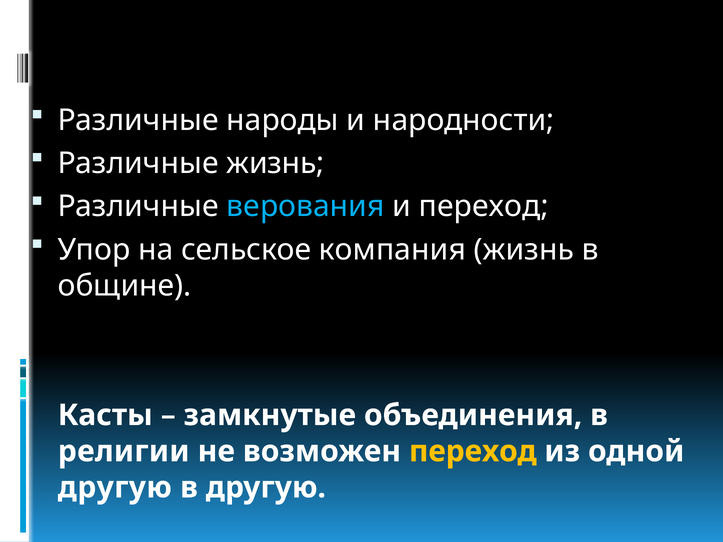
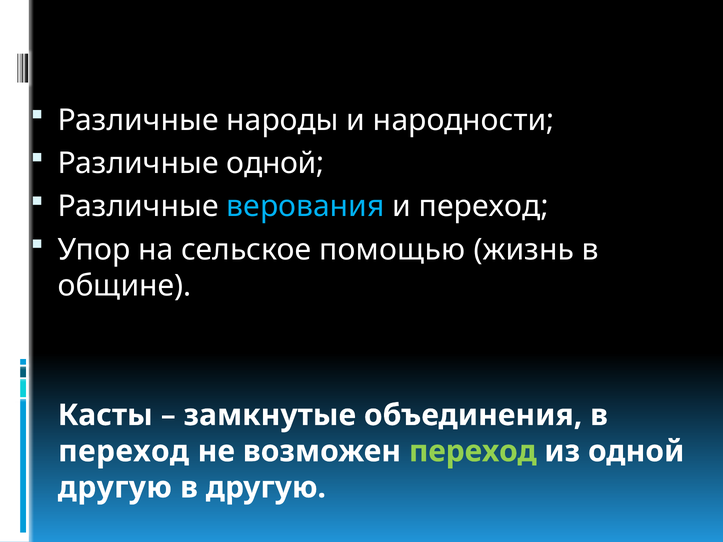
Различные жизнь: жизнь -> одной
компания: компания -> помощью
религии at (124, 452): религии -> переход
переход at (473, 452) colour: yellow -> light green
